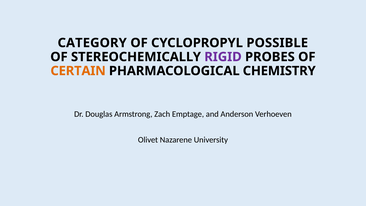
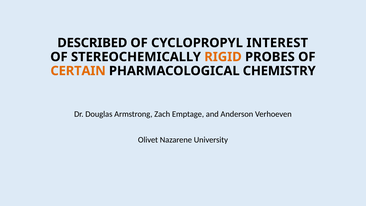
CATEGORY: CATEGORY -> DESCRIBED
POSSIBLE: POSSIBLE -> INTEREST
RIGID colour: purple -> orange
